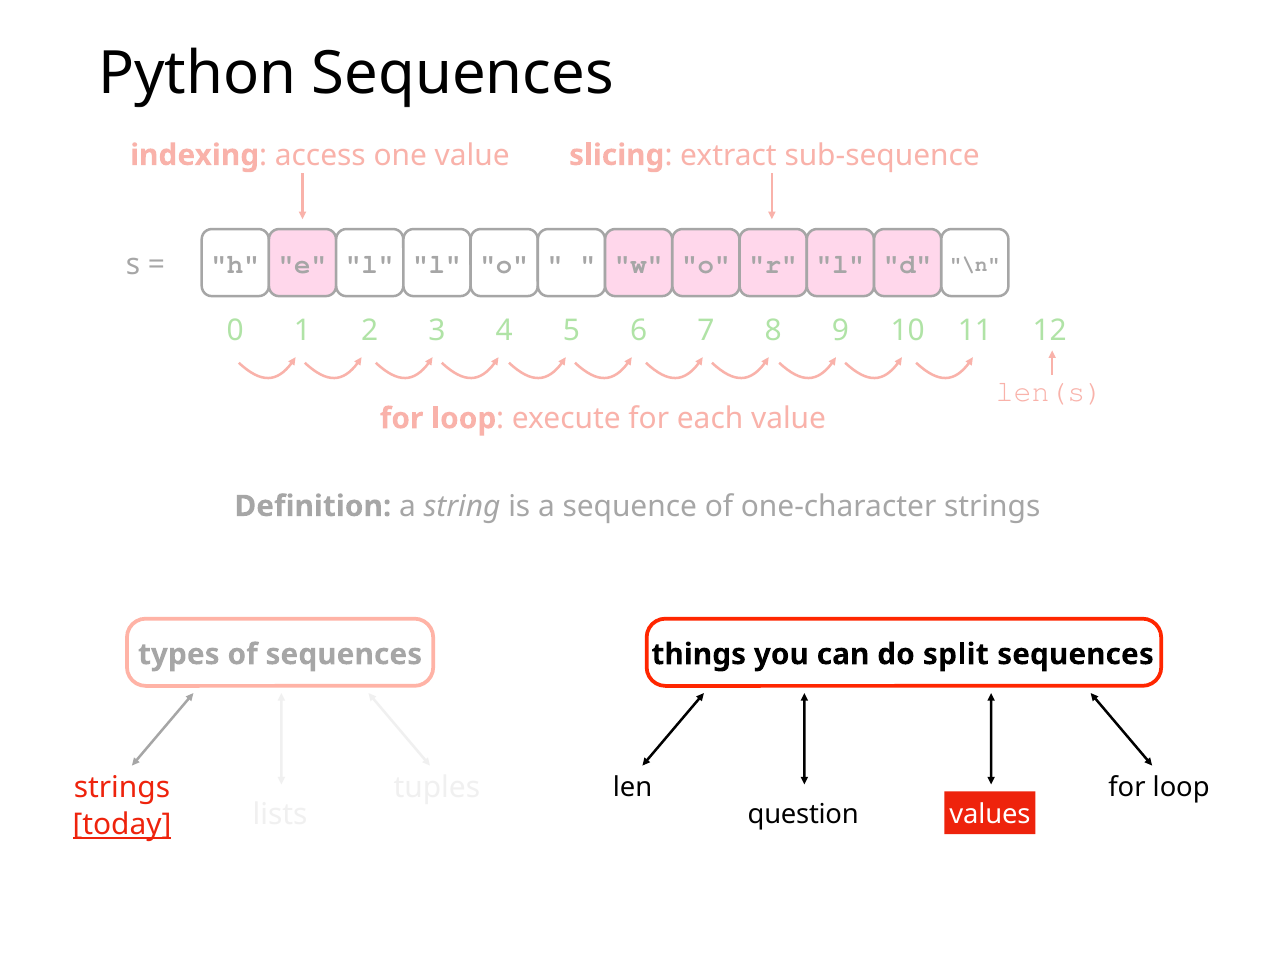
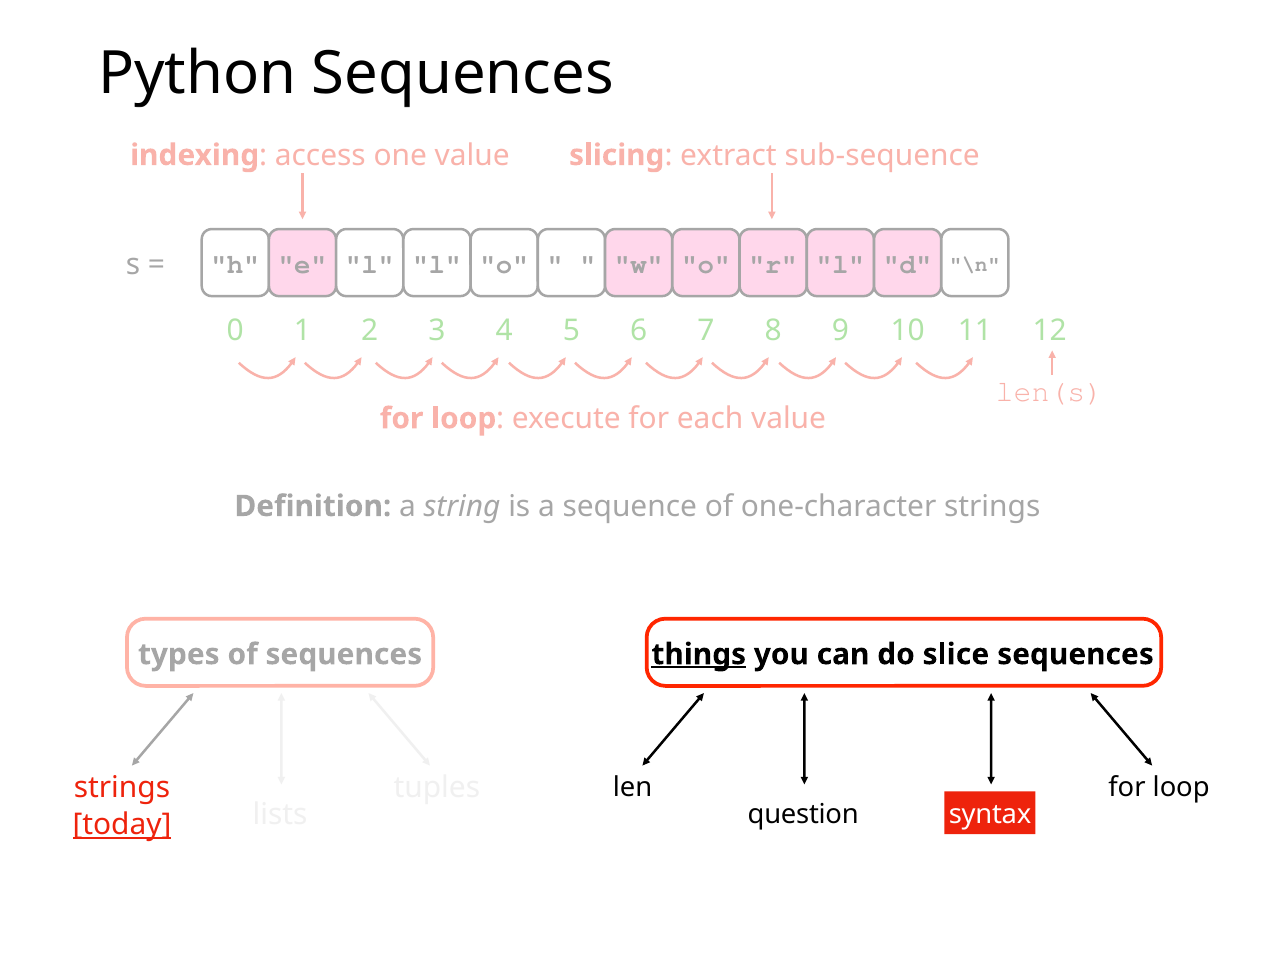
things underline: none -> present
split: split -> slice
values: values -> syntax
